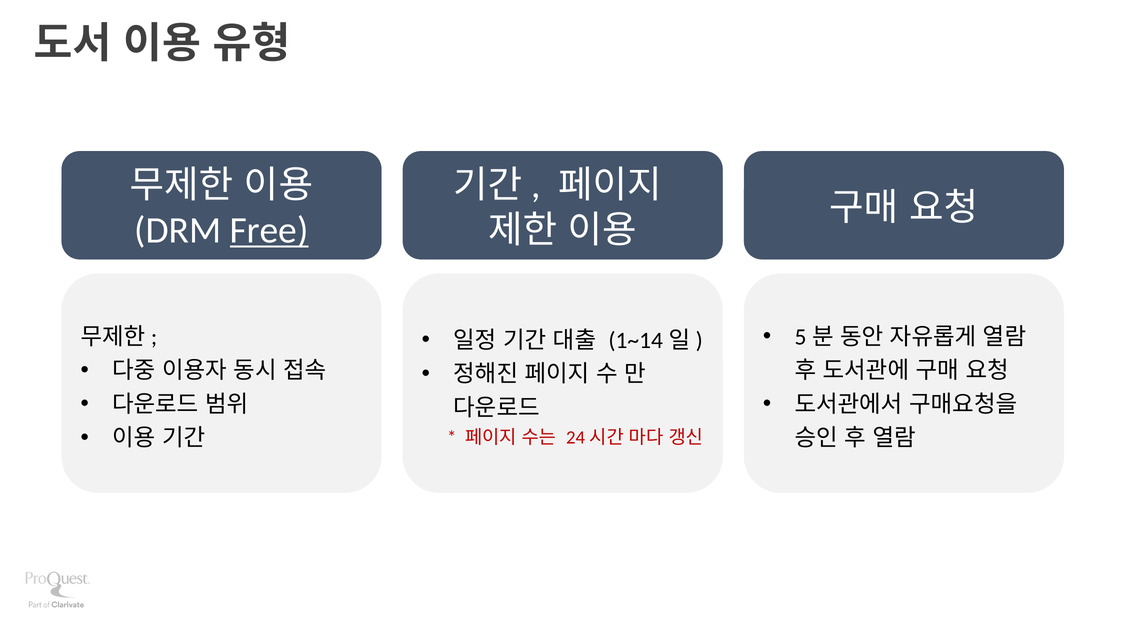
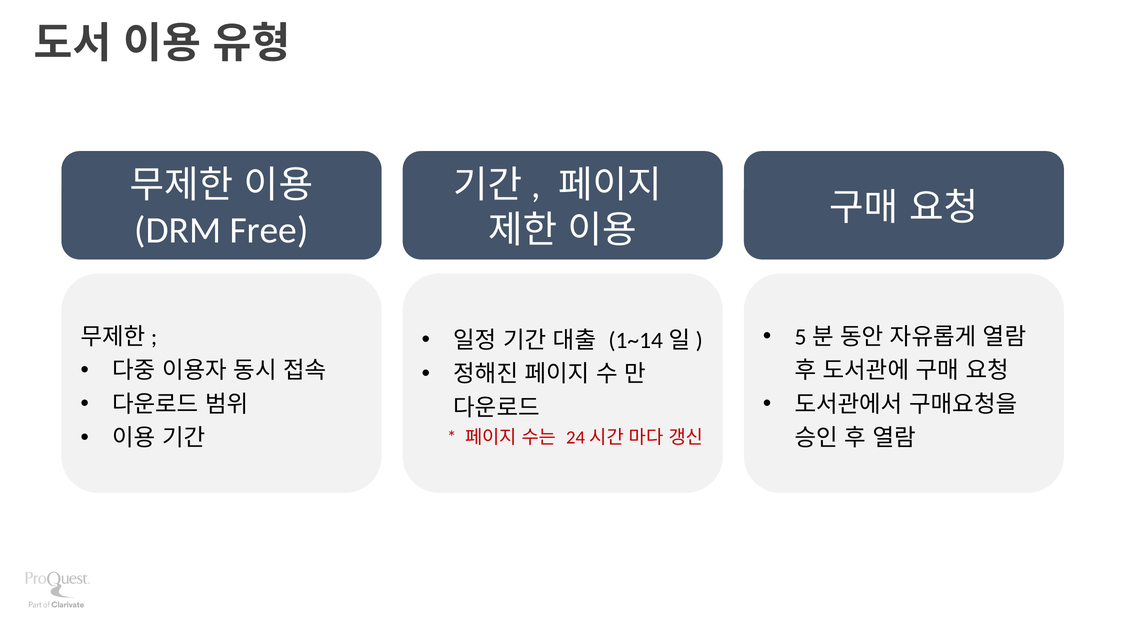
Free underline: present -> none
